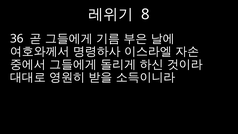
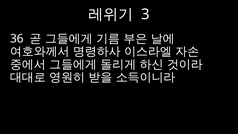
8: 8 -> 3
